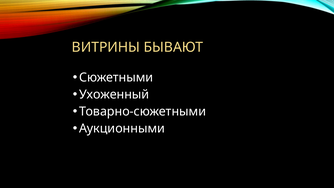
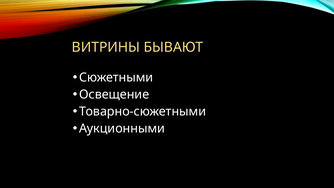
Ухоженный: Ухоженный -> Освещение
